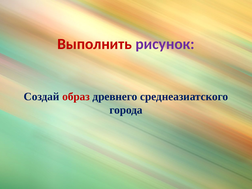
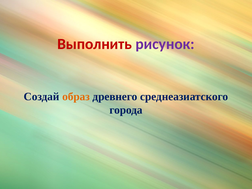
образ colour: red -> orange
